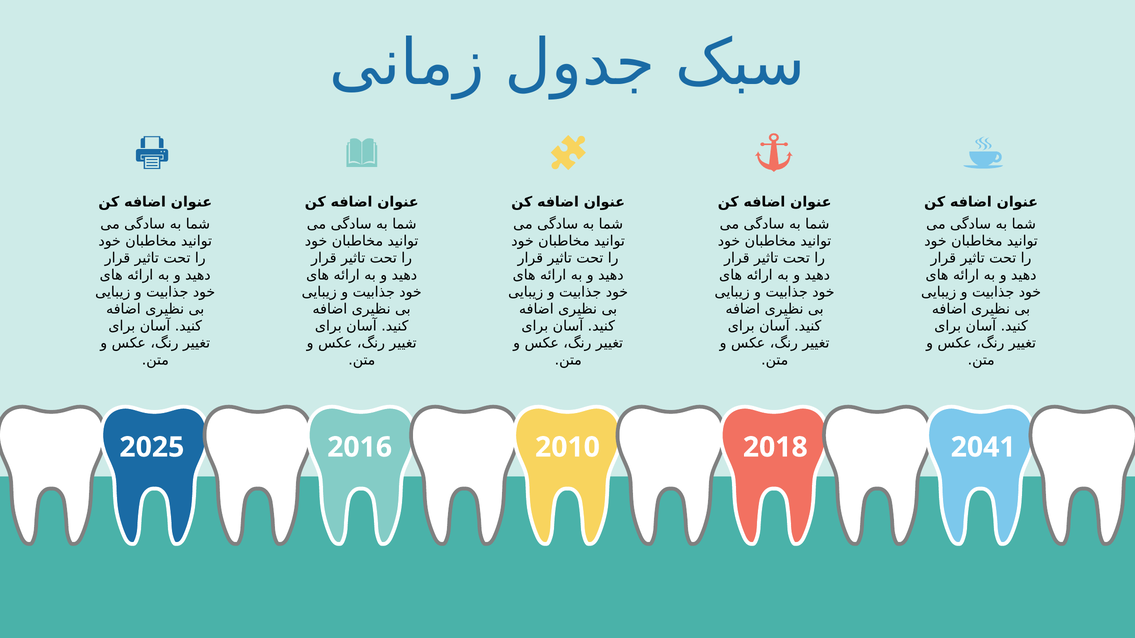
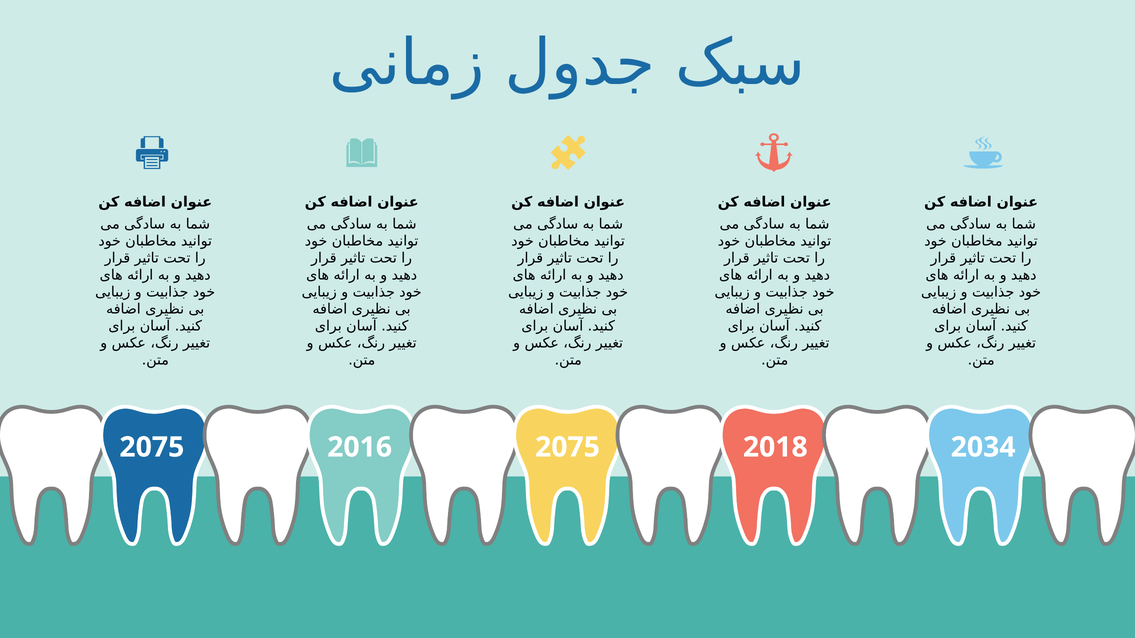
2025 at (152, 448): 2025 -> 2075
2016 2010: 2010 -> 2075
2041: 2041 -> 2034
